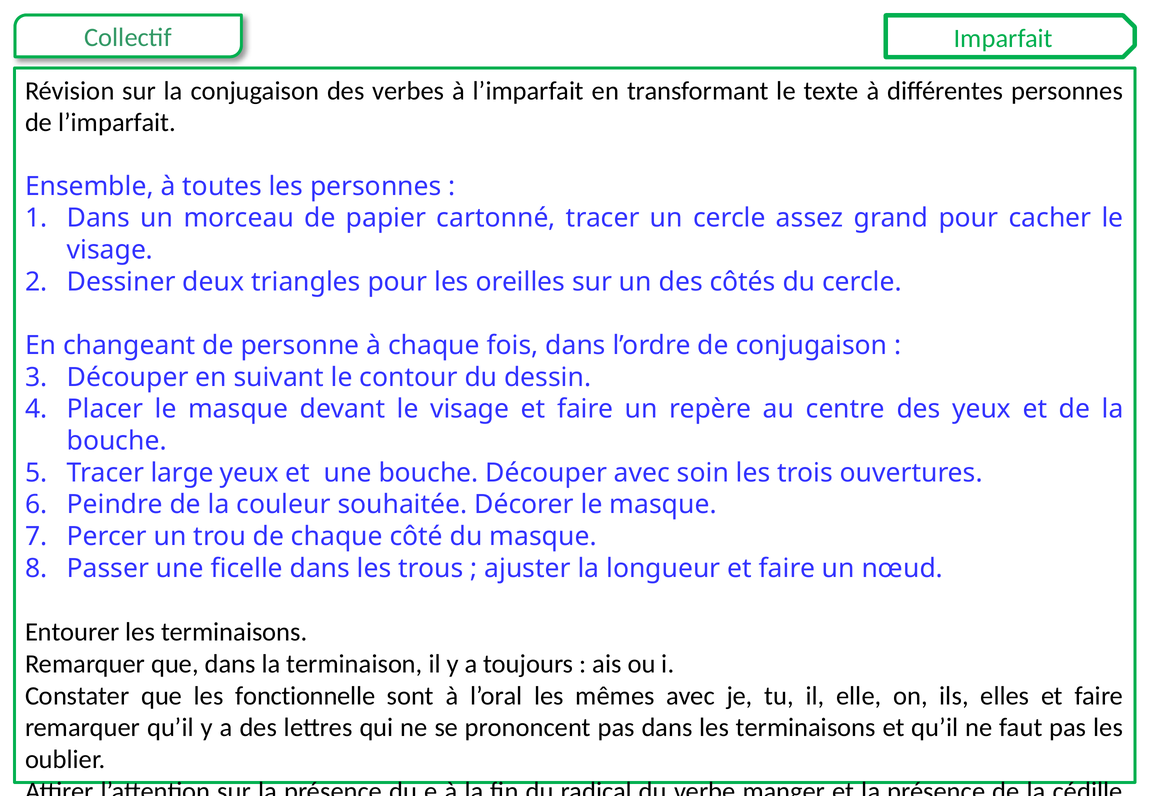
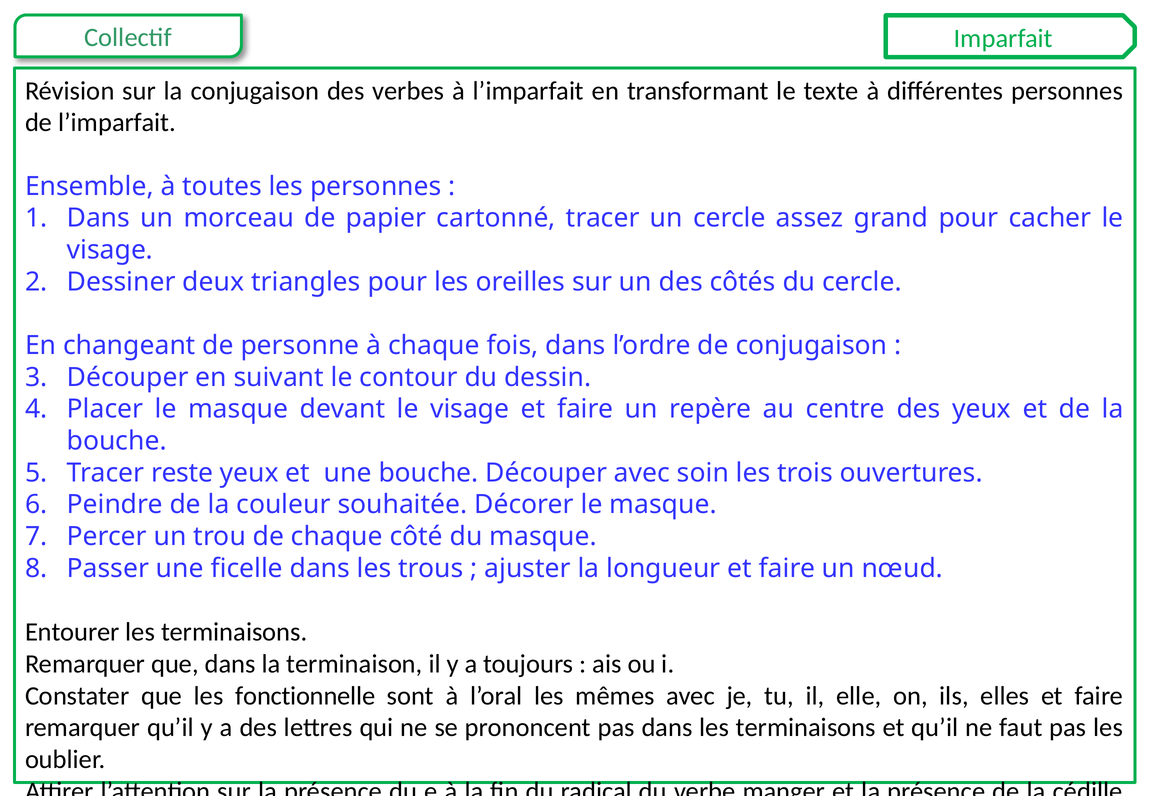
large: large -> reste
